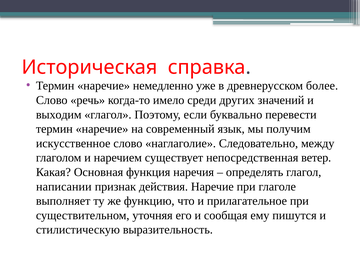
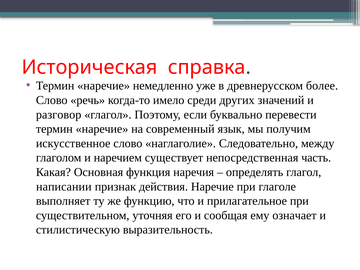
выходим: выходим -> разговор
ветер: ветер -> часть
пишутся: пишутся -> означает
